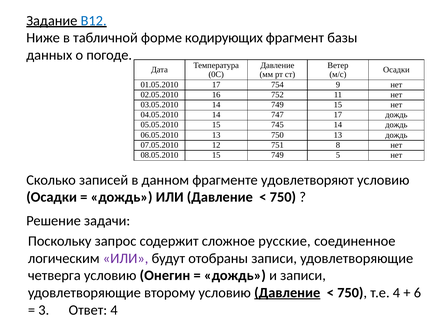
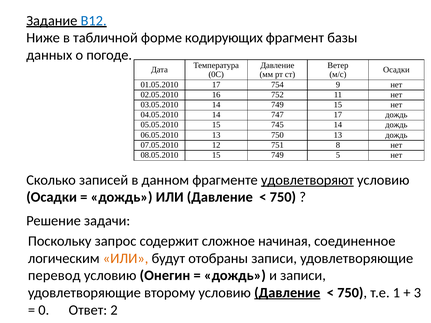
удовлетворяют underline: none -> present
русские: русские -> начиная
ИЛИ at (126, 258) colour: purple -> orange
четверга: четверга -> перевод
т.е 4: 4 -> 1
6: 6 -> 3
3: 3 -> 0
Ответ 4: 4 -> 2
